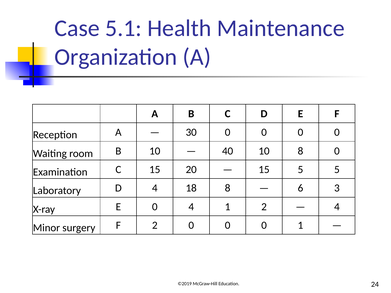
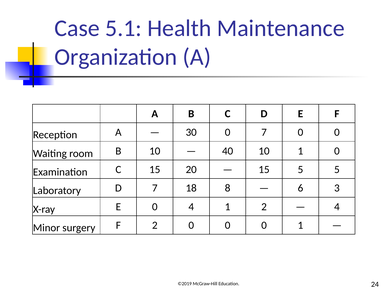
30 0 0: 0 -> 7
10 8: 8 -> 1
D 4: 4 -> 7
